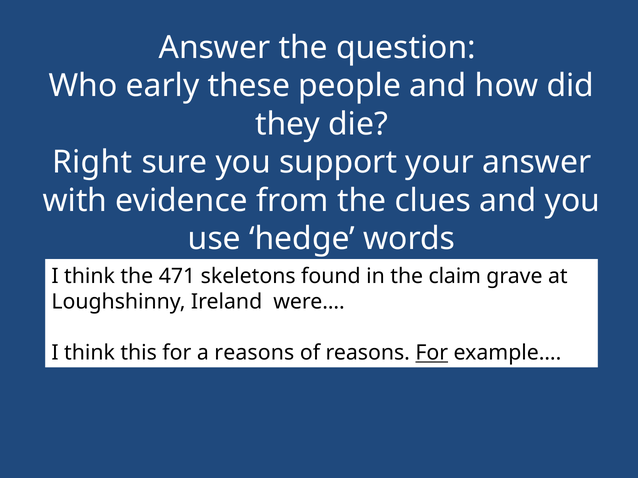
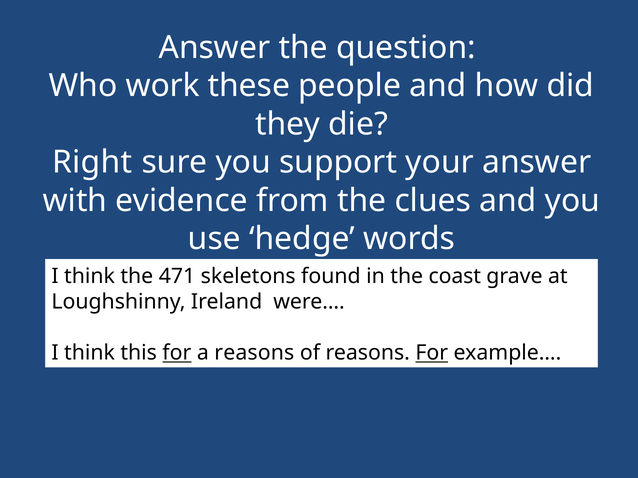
early: early -> work
claim: claim -> coast
for at (177, 353) underline: none -> present
